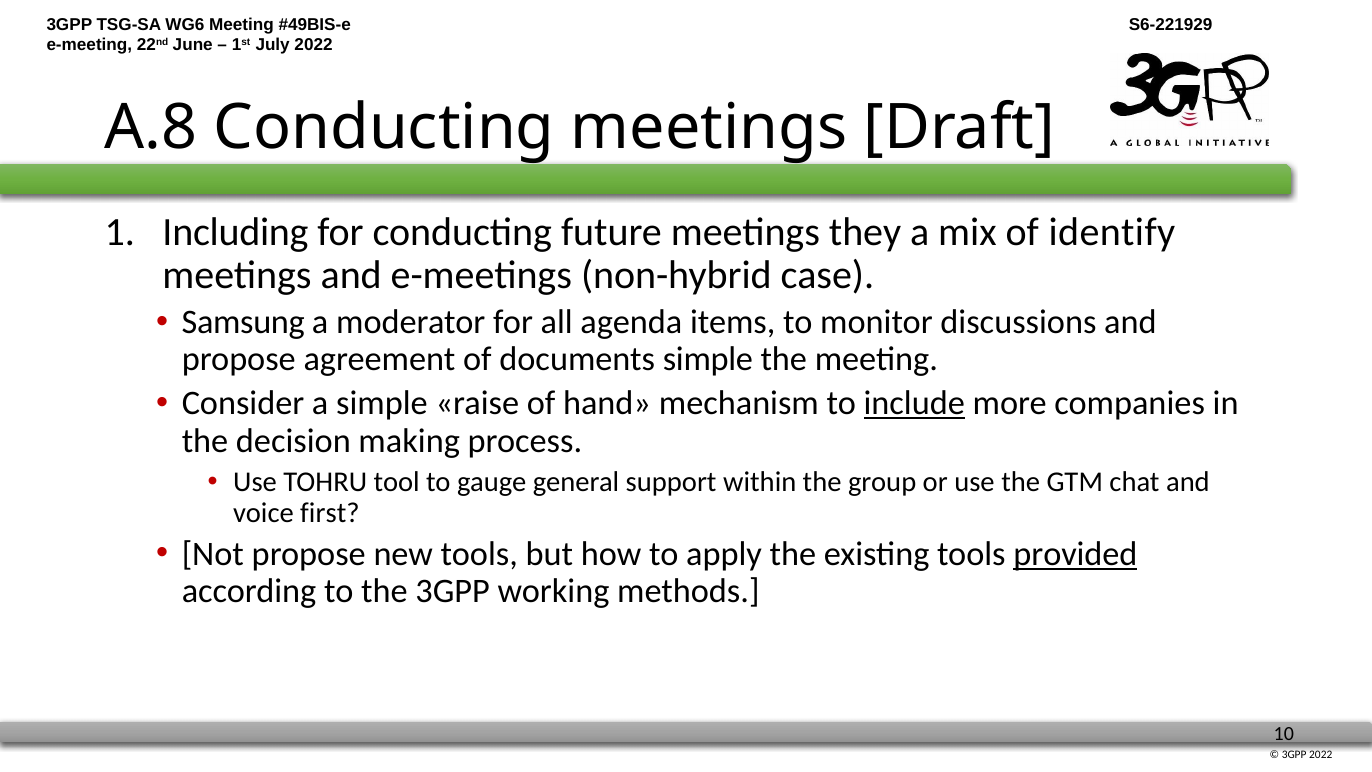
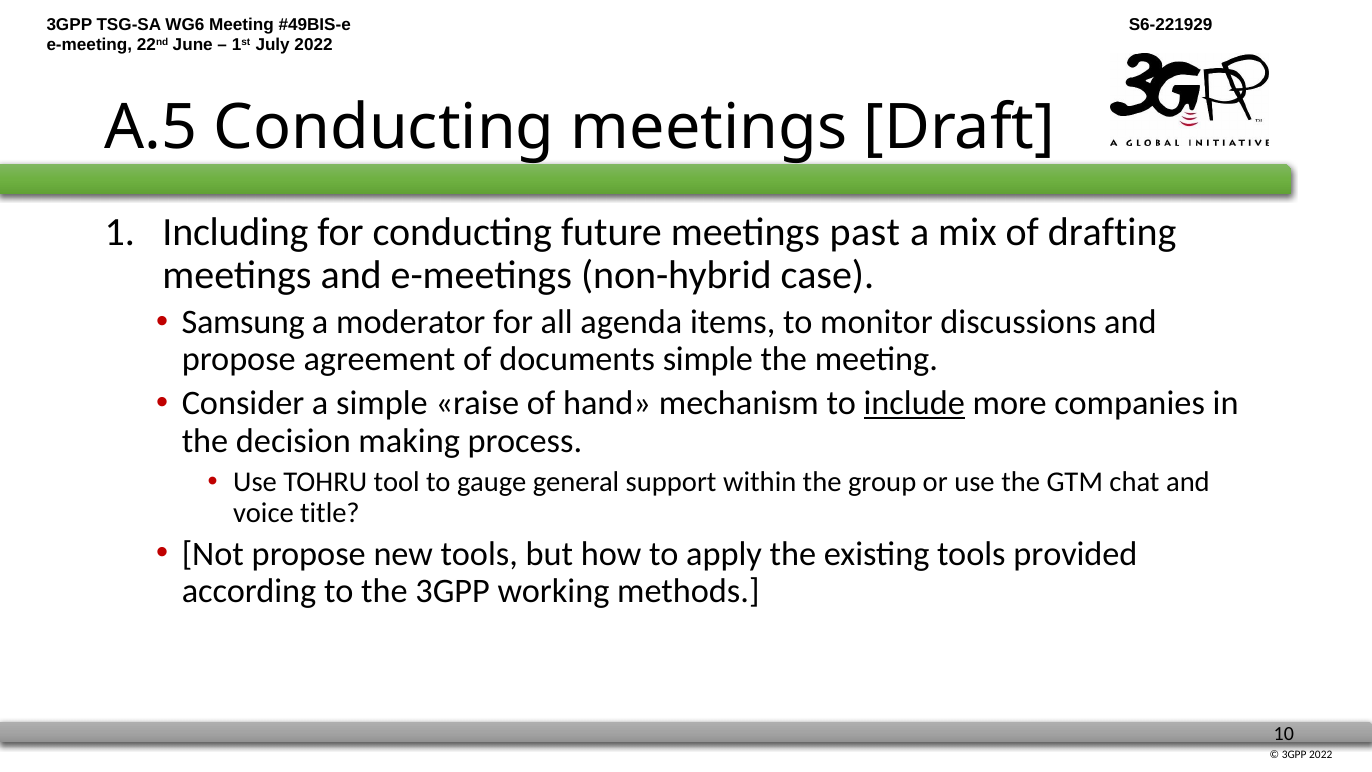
A.8: A.8 -> A.5
they: they -> past
identify: identify -> drafting
first: first -> title
provided underline: present -> none
